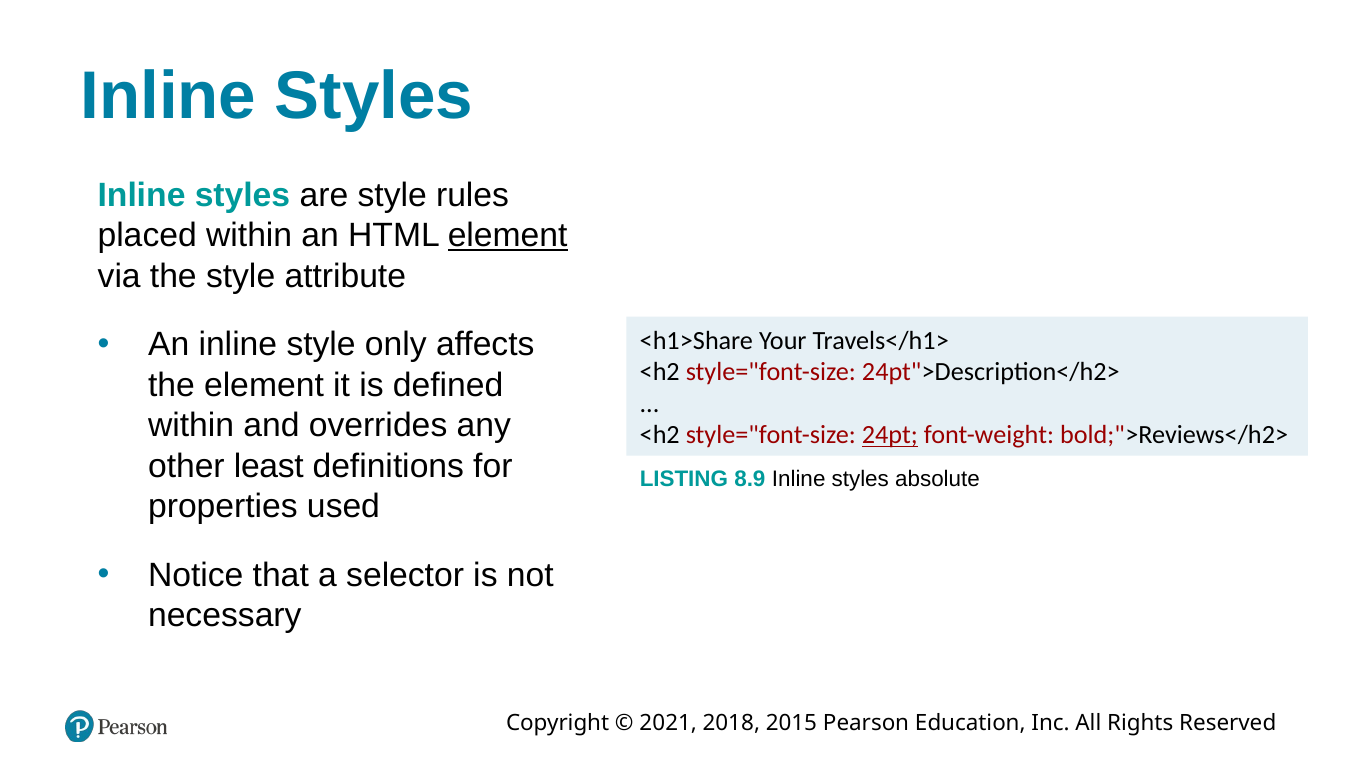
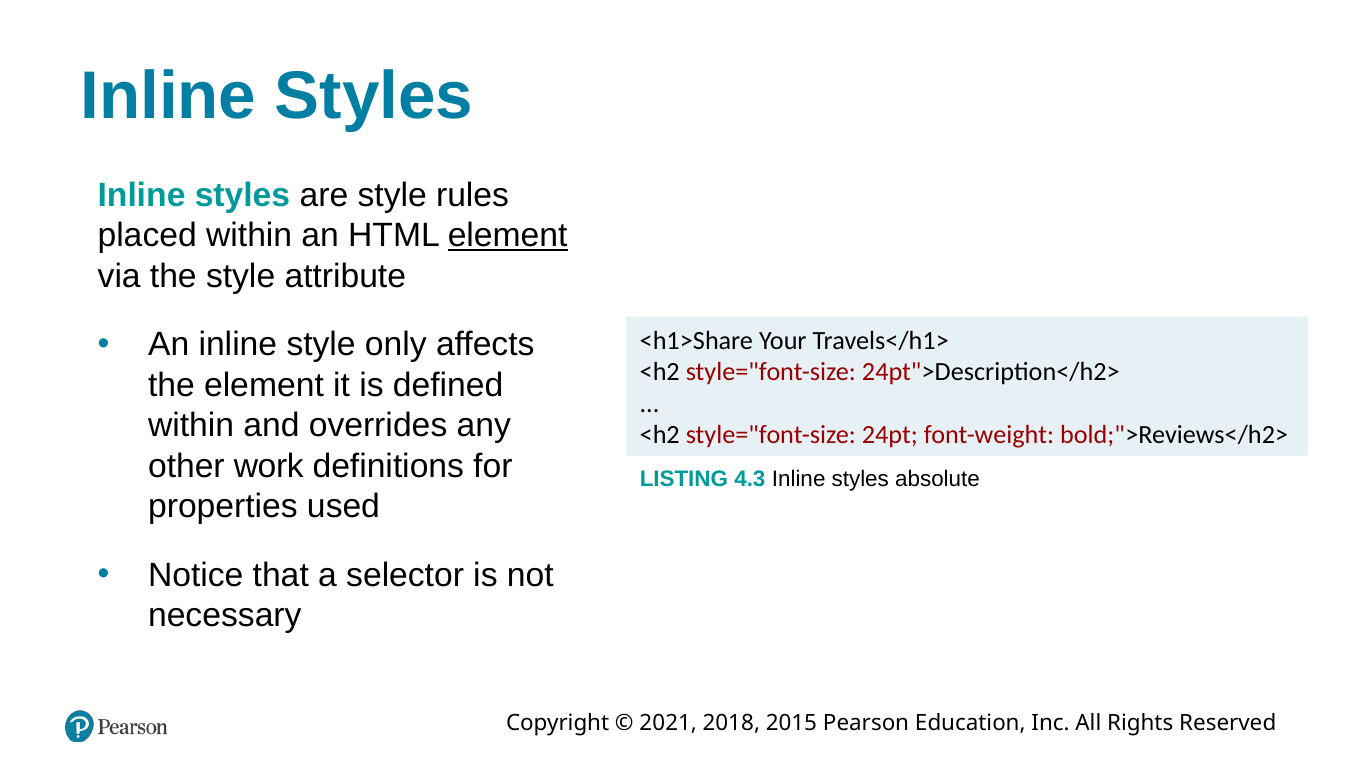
24pt underline: present -> none
least: least -> work
8.9: 8.9 -> 4.3
